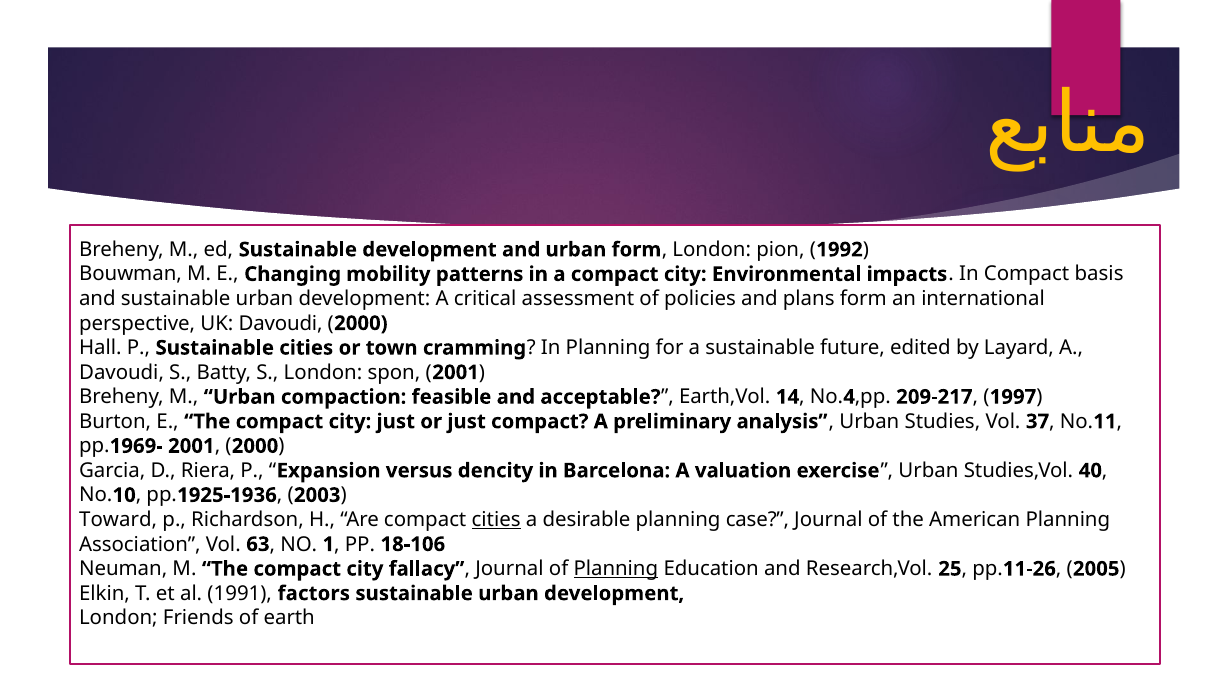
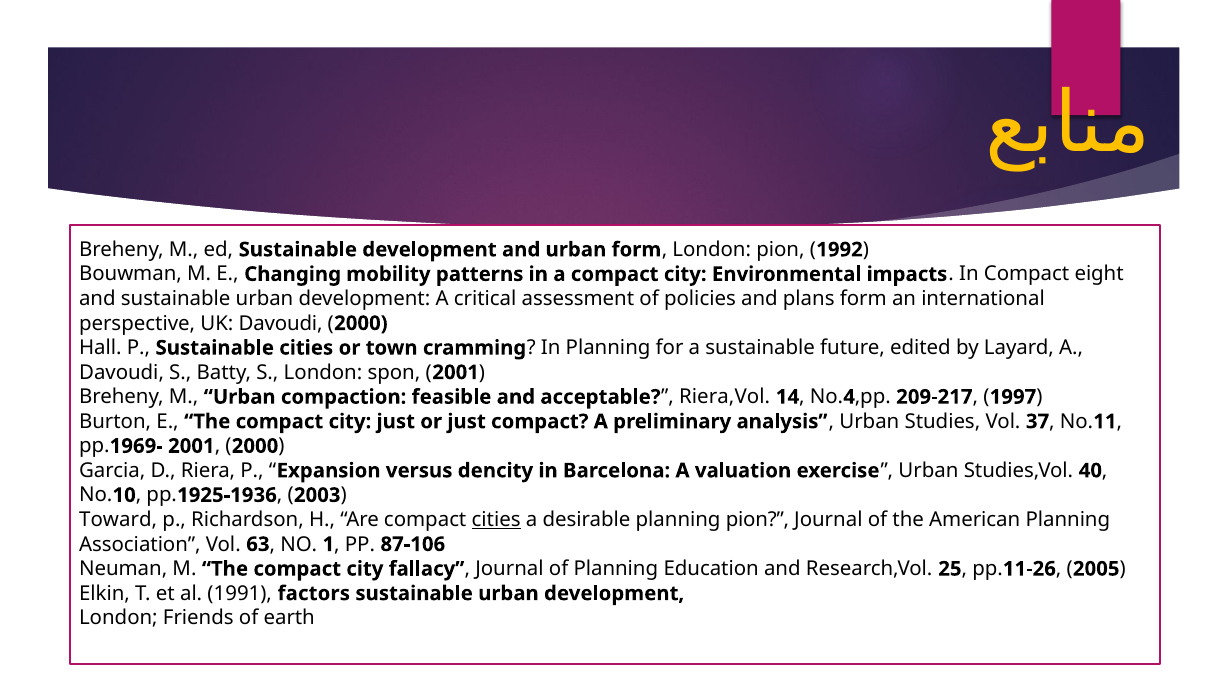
basis: basis -> eight
Earth,Vol: Earth,Vol -> Riera,Vol
planning case: case -> pion
18-106: 18-106 -> 87-106
Planning at (616, 569) underline: present -> none
